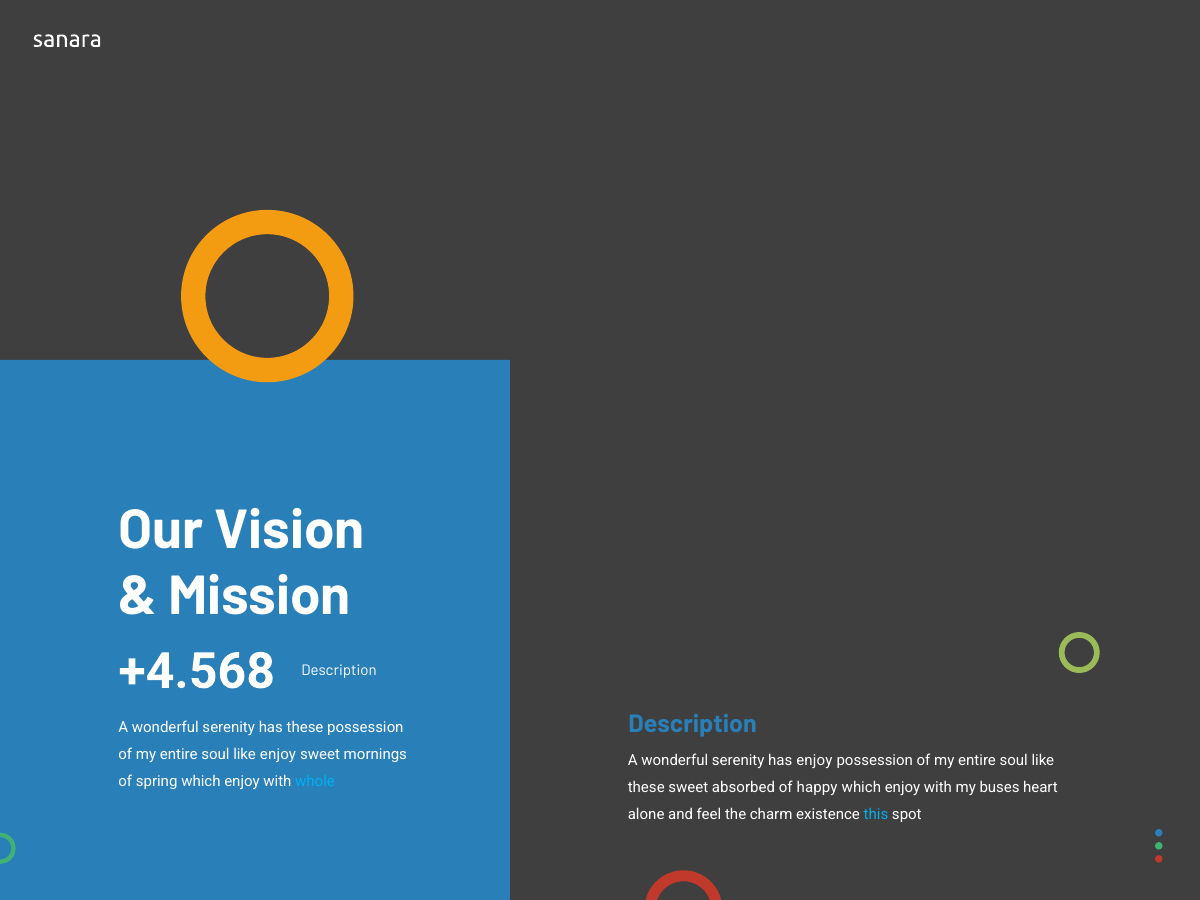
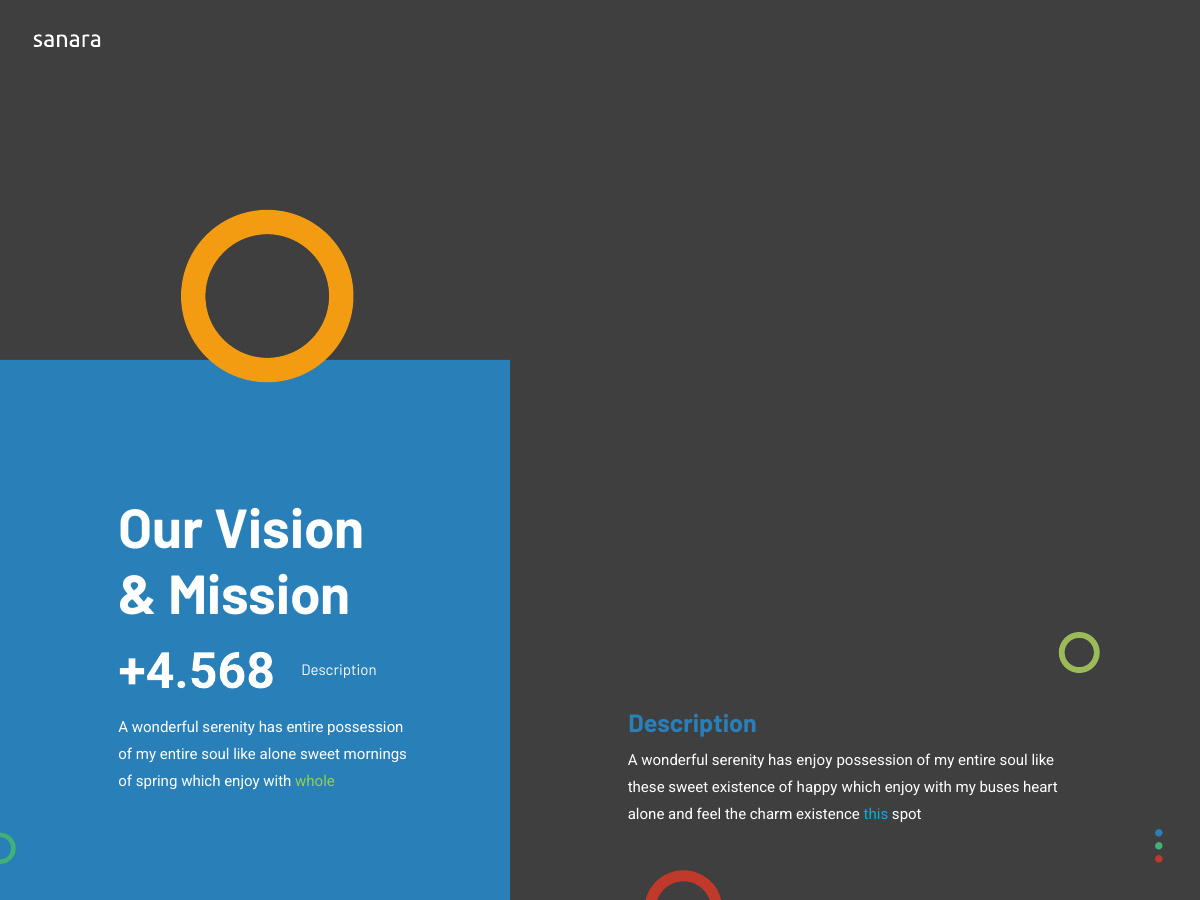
has these: these -> entire
like enjoy: enjoy -> alone
whole colour: light blue -> light green
sweet absorbed: absorbed -> existence
